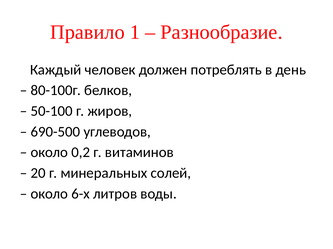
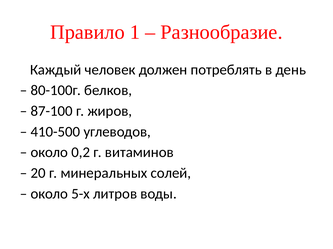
50-100: 50-100 -> 87-100
690-500: 690-500 -> 410-500
6-х: 6-х -> 5-х
